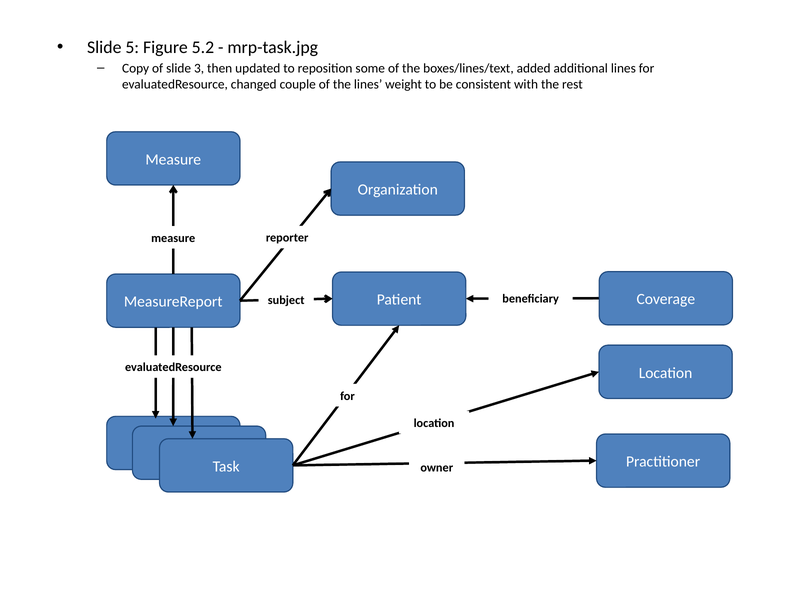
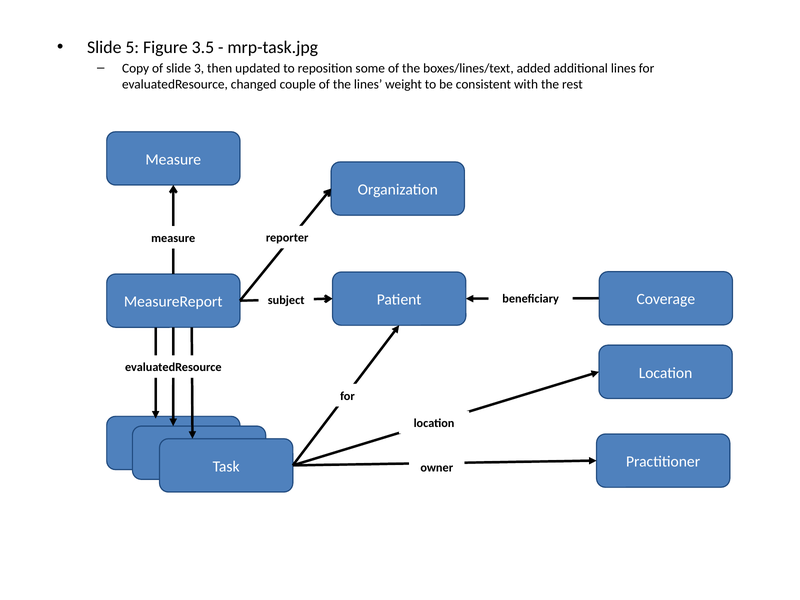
5.2: 5.2 -> 3.5
